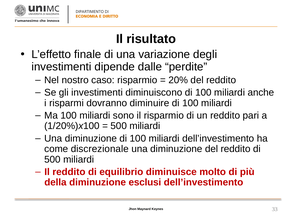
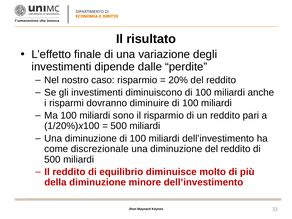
esclusi: esclusi -> minore
